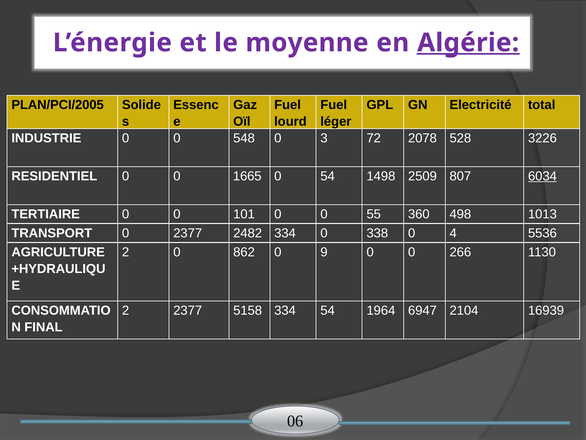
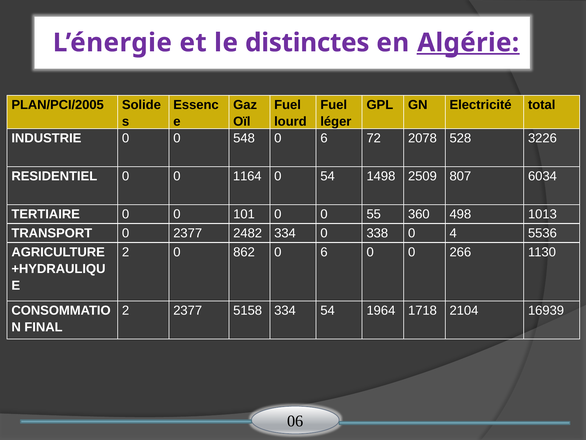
moyenne: moyenne -> distinctes
548 0 3: 3 -> 6
1665: 1665 -> 1164
6034 underline: present -> none
862 0 9: 9 -> 6
6947: 6947 -> 1718
